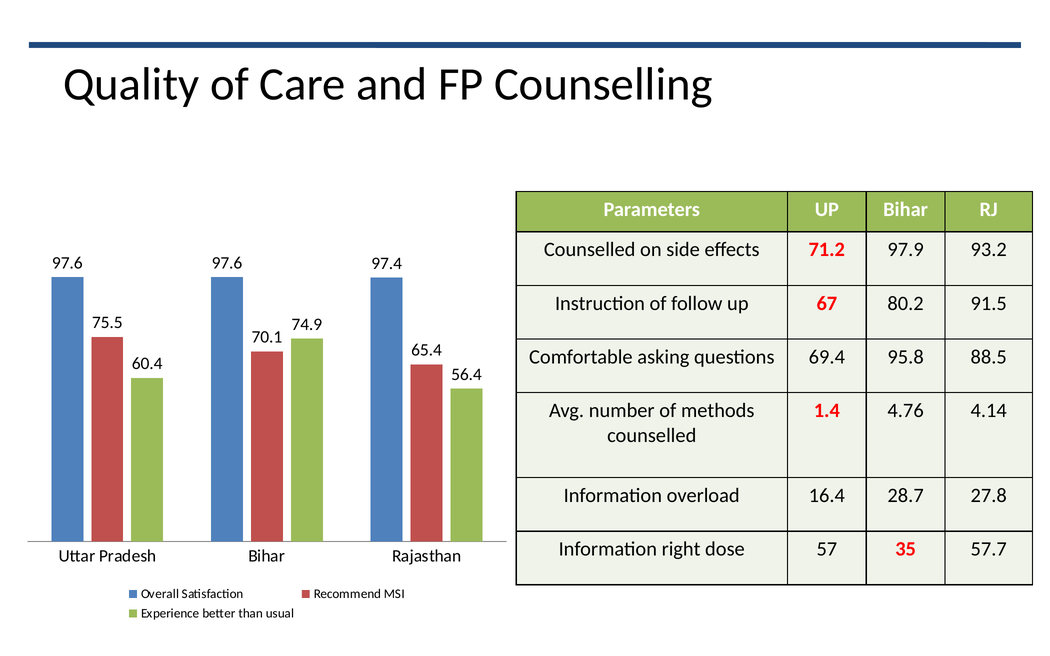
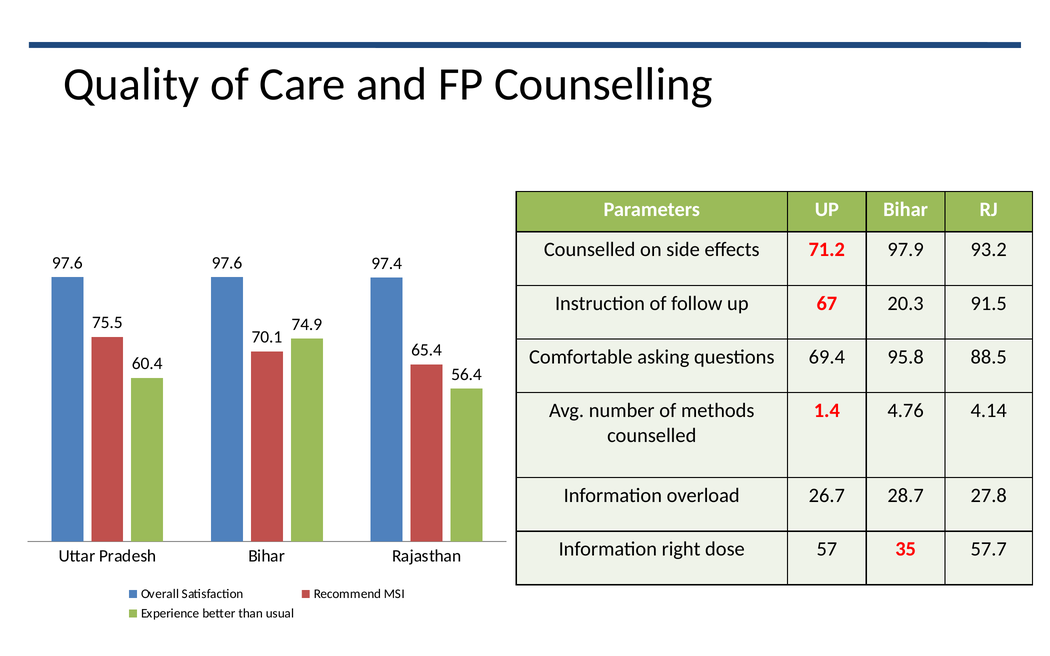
80.2: 80.2 -> 20.3
16.4: 16.4 -> 26.7
